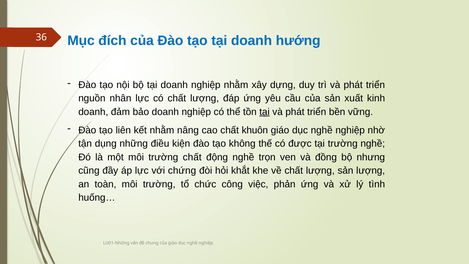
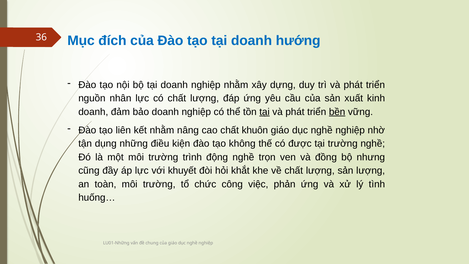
bền underline: none -> present
trường chất: chất -> trình
chứng: chứng -> khuyết
